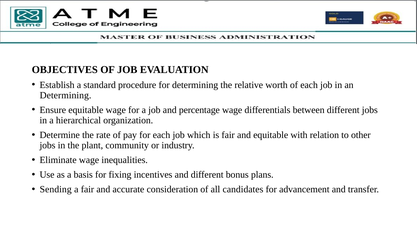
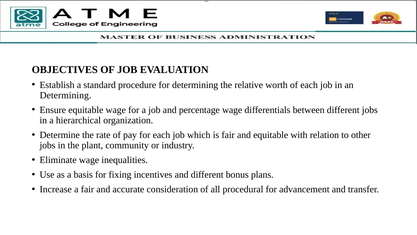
Sending: Sending -> Increase
candidates: candidates -> procedural
